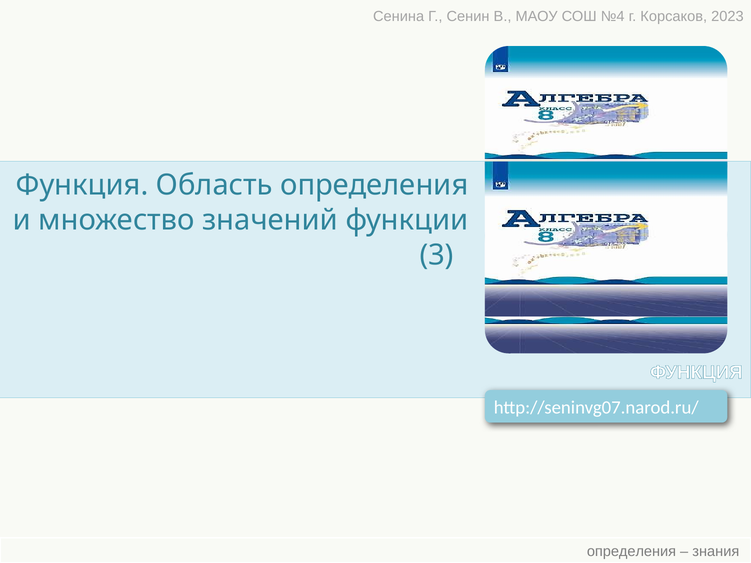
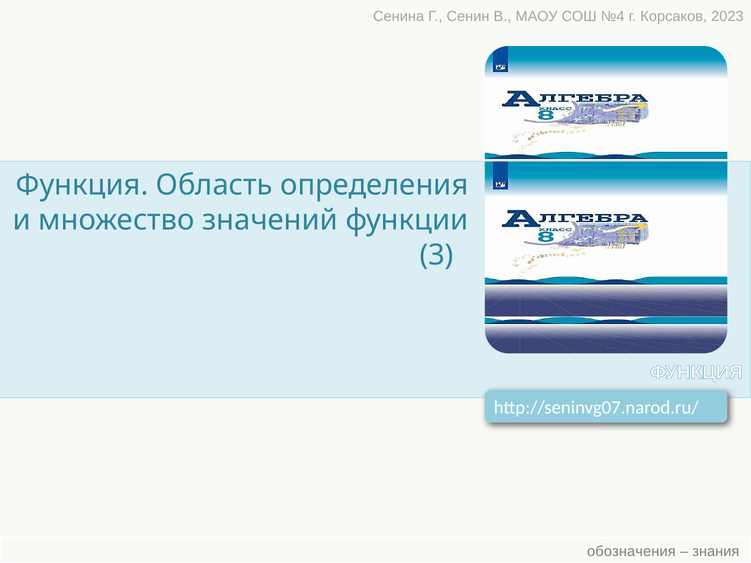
определения at (631, 552): определения -> обозначения
